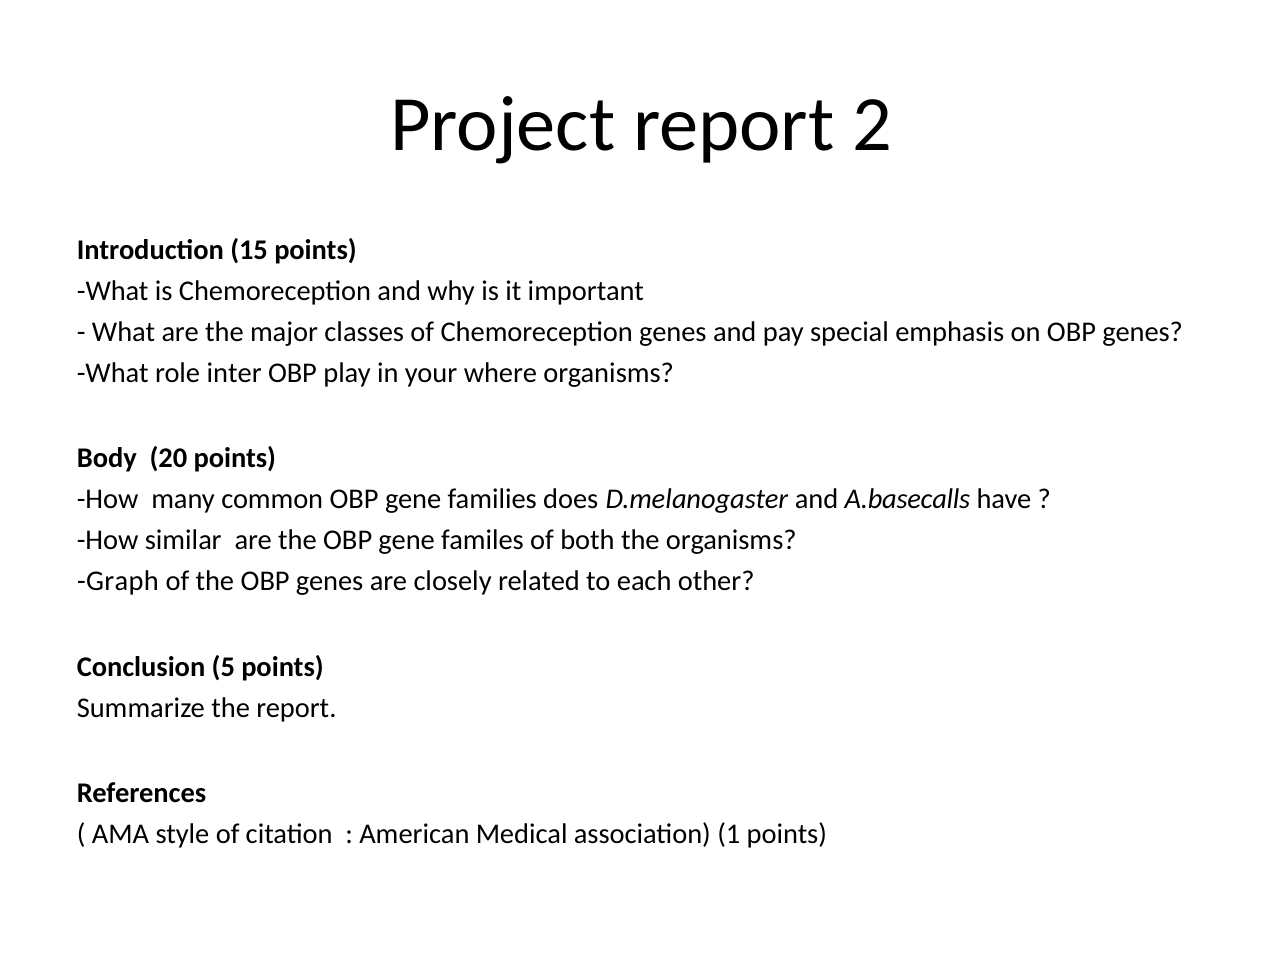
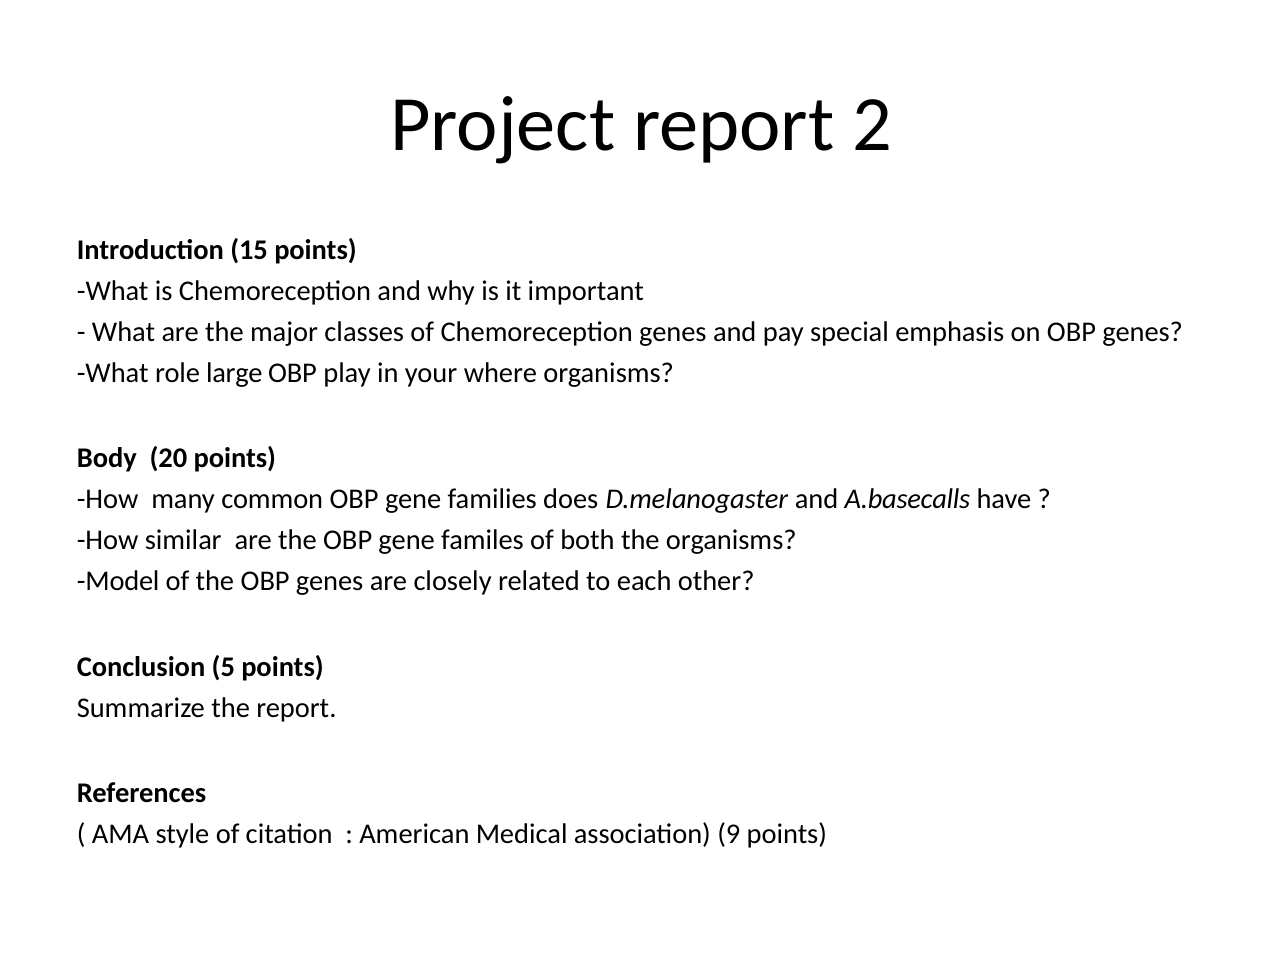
inter: inter -> large
Graph: Graph -> Model
1: 1 -> 9
